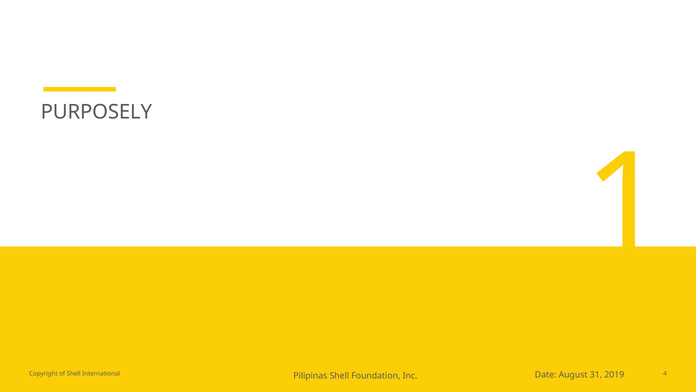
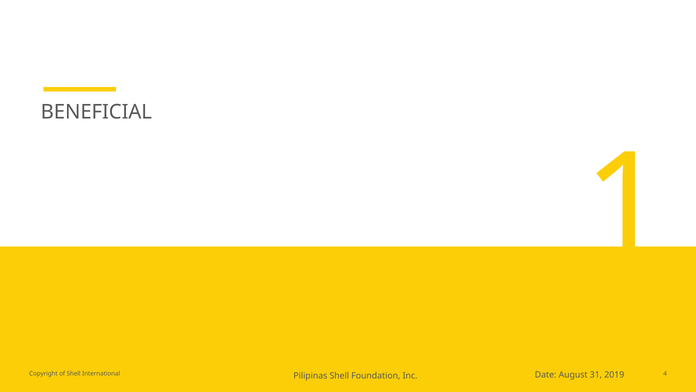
PURPOSELY: PURPOSELY -> BENEFICIAL
